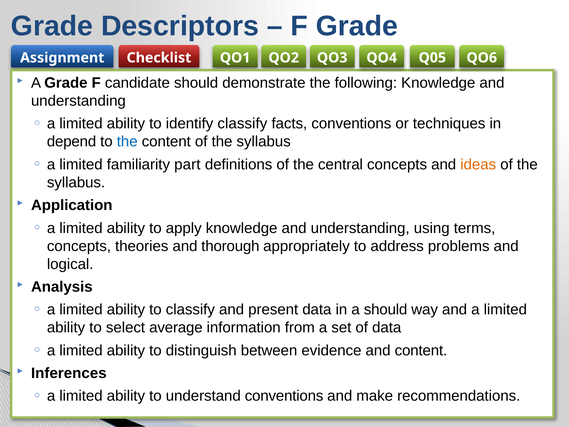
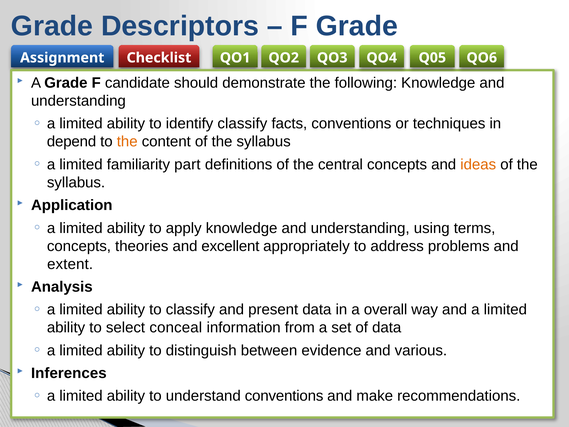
the at (127, 142) colour: blue -> orange
thorough: thorough -> excellent
logical: logical -> extent
a should: should -> overall
average: average -> conceal
and content: content -> various
